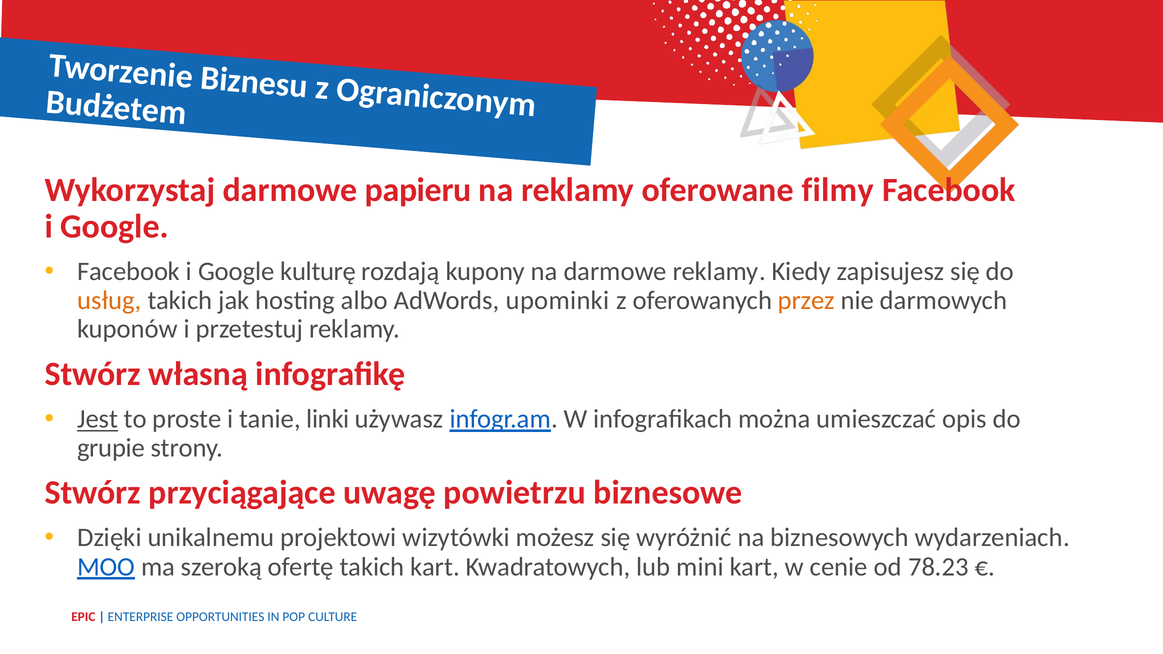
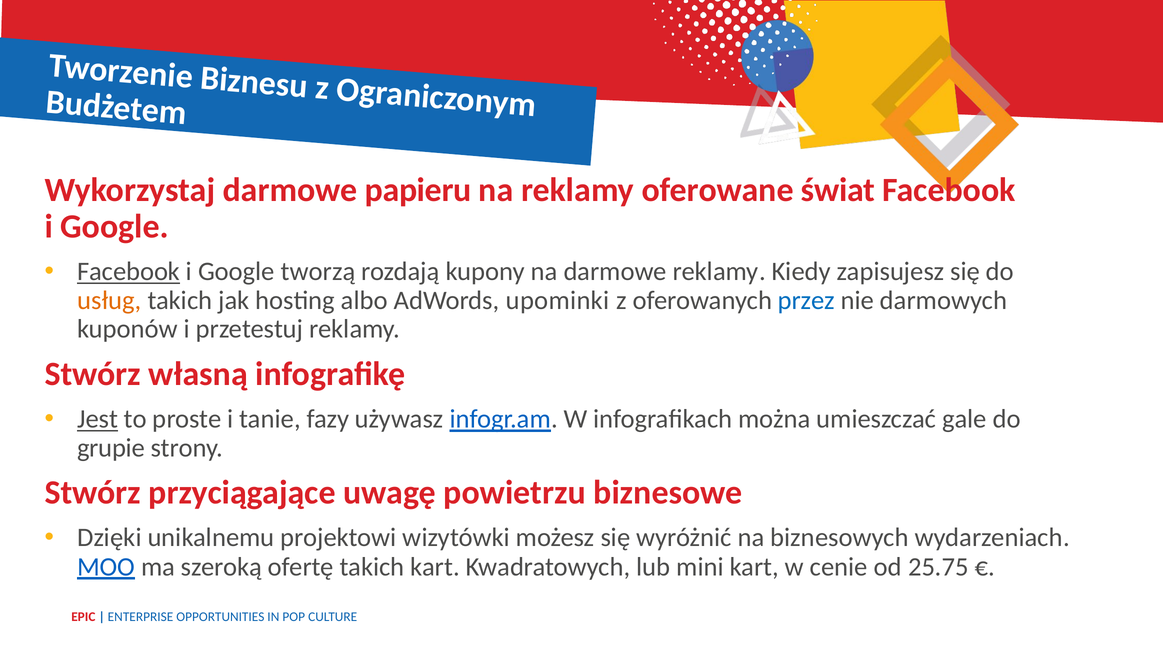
filmy: filmy -> świat
Facebook at (129, 272) underline: none -> present
kulturę: kulturę -> tworzą
przez colour: orange -> blue
linki: linki -> fazy
opis: opis -> gale
78.23: 78.23 -> 25.75
